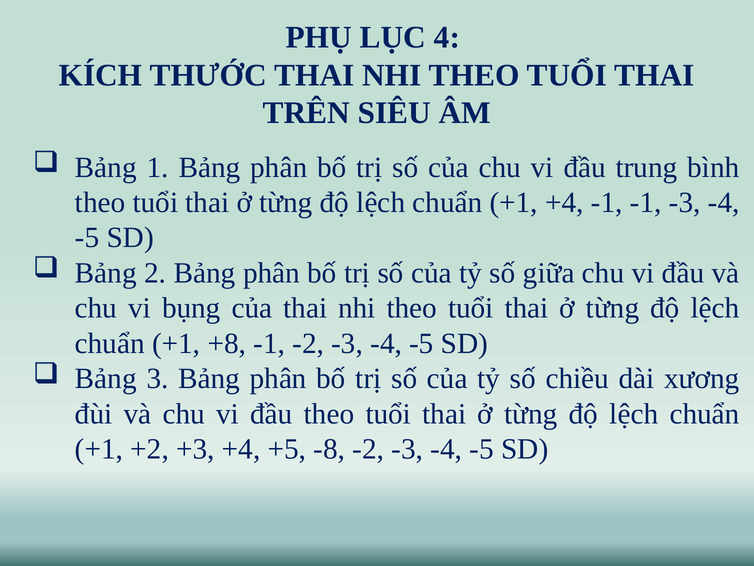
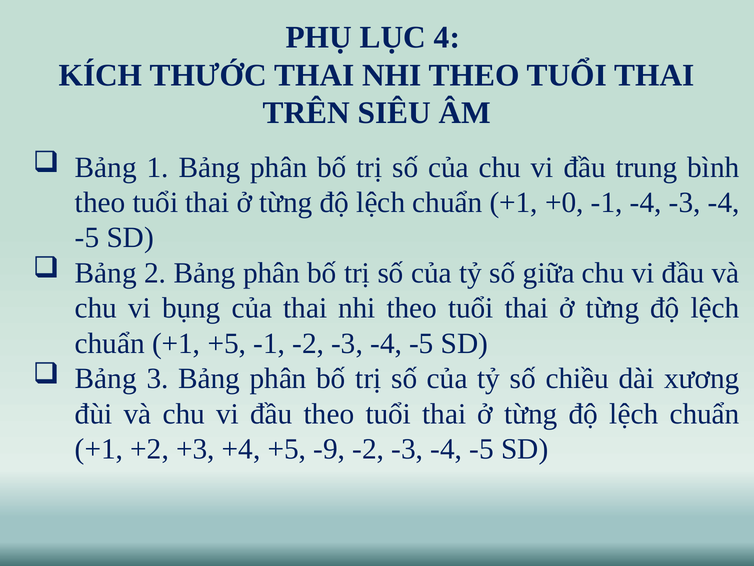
+1 +4: +4 -> +0
-1 -1: -1 -> -4
+1 +8: +8 -> +5
-8: -8 -> -9
